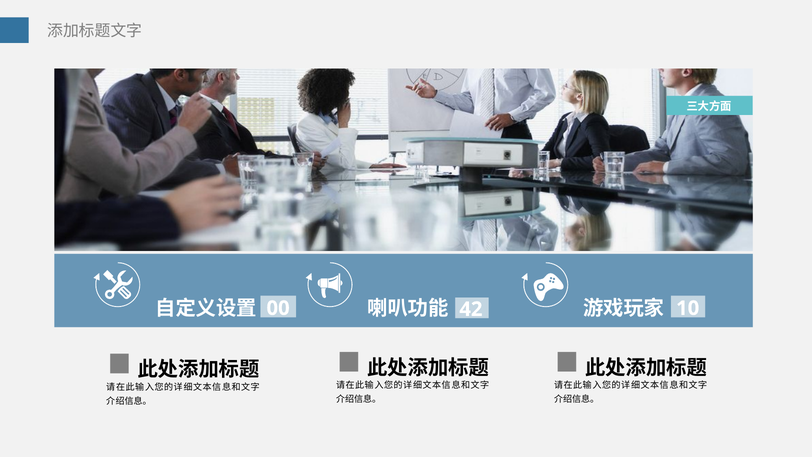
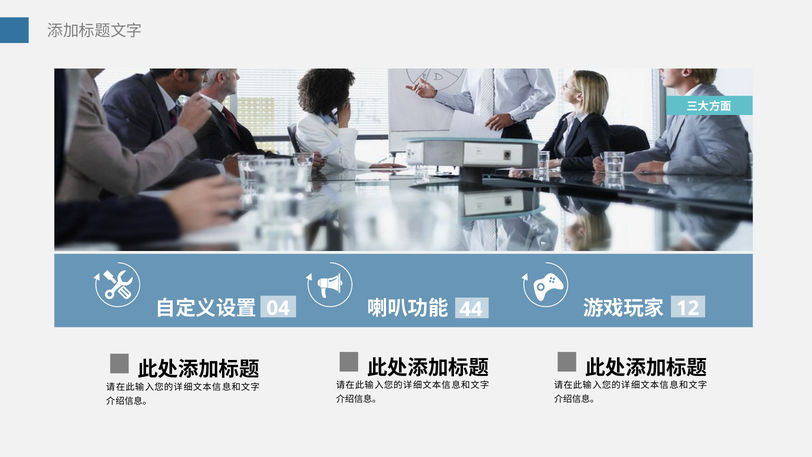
00: 00 -> 04
42: 42 -> 44
10: 10 -> 12
